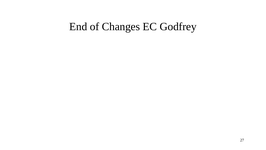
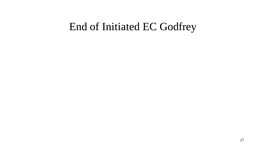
Changes: Changes -> Initiated
